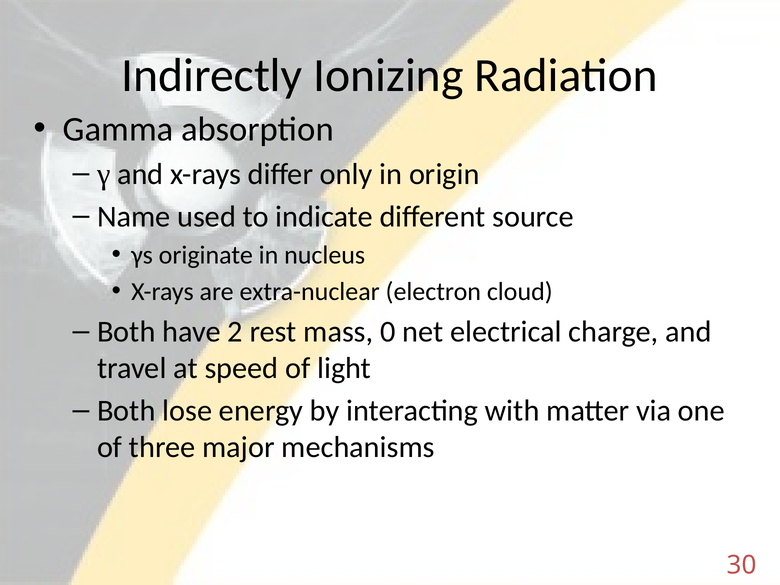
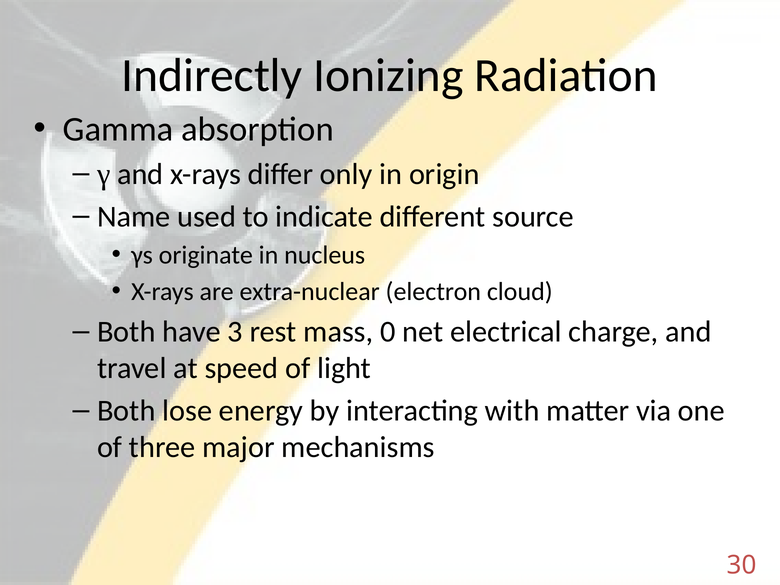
2: 2 -> 3
